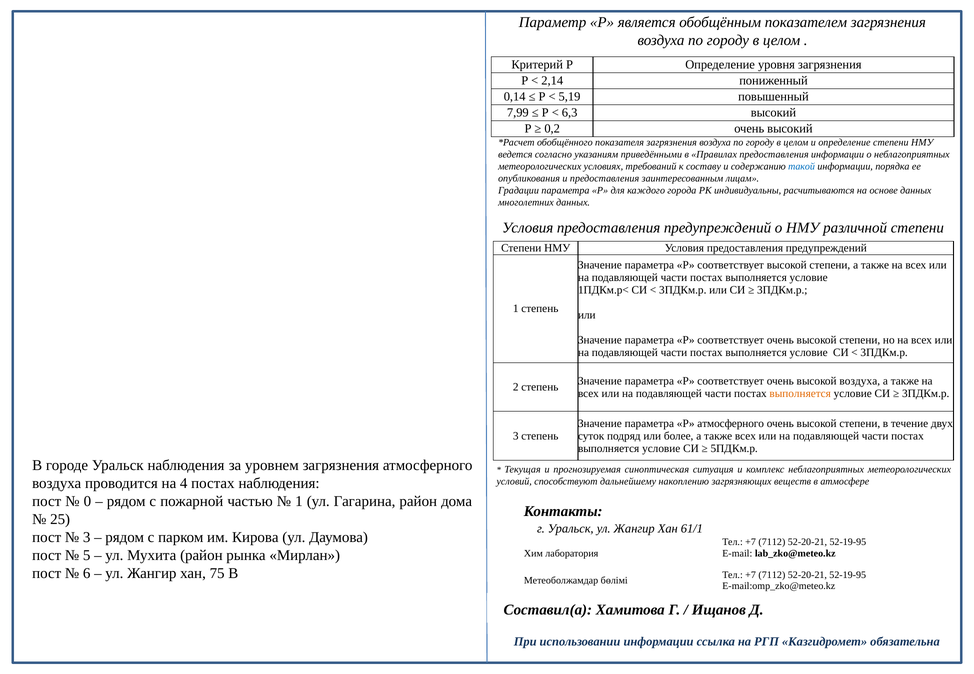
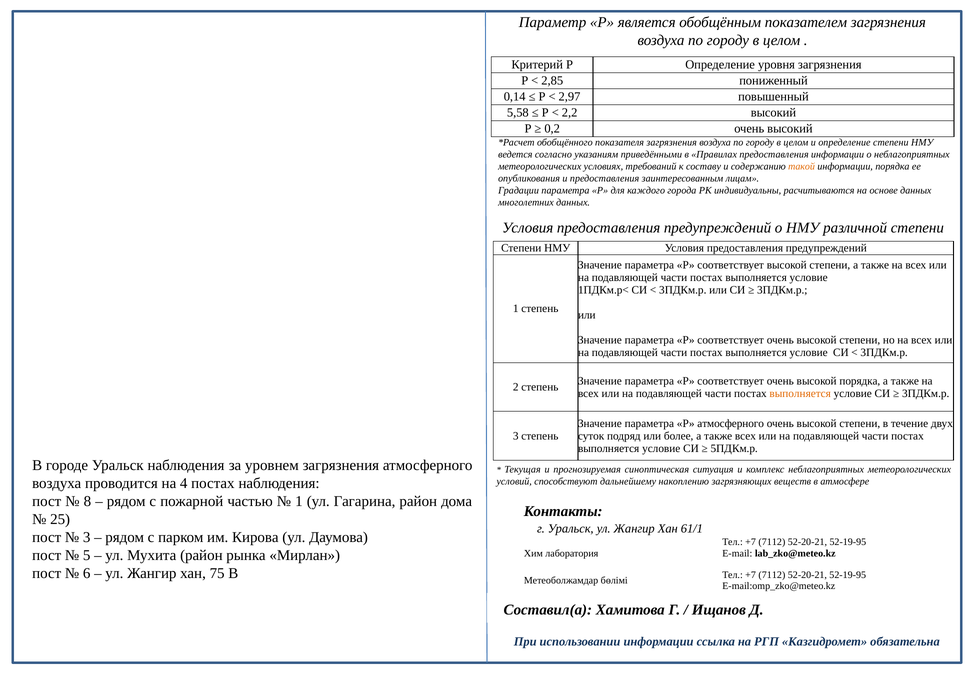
2,14: 2,14 -> 2,85
5,19: 5,19 -> 2,97
7,99: 7,99 -> 5,58
6,3: 6,3 -> 2,2
такой colour: blue -> orange
высокой воздуха: воздуха -> порядка
0: 0 -> 8
